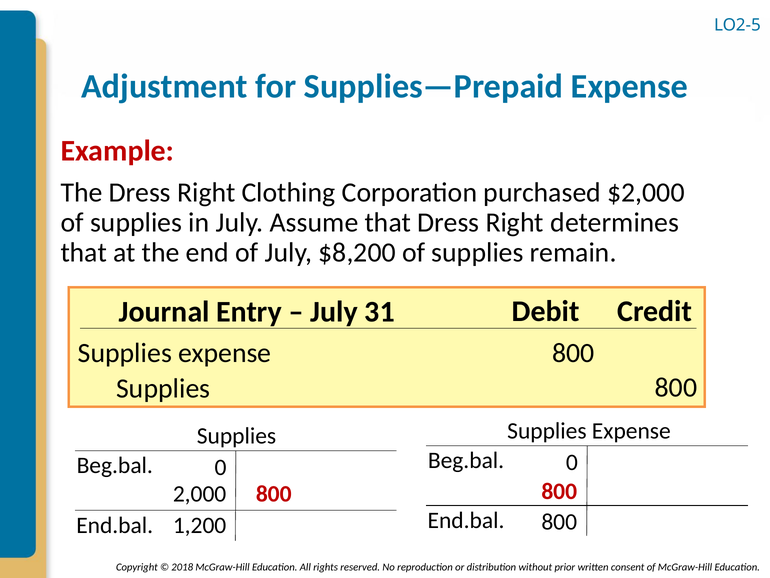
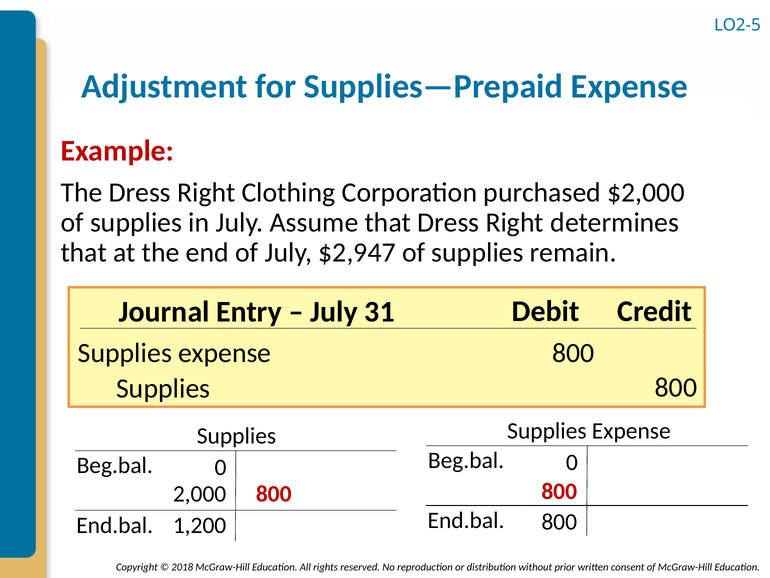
$8,200: $8,200 -> $2,947
